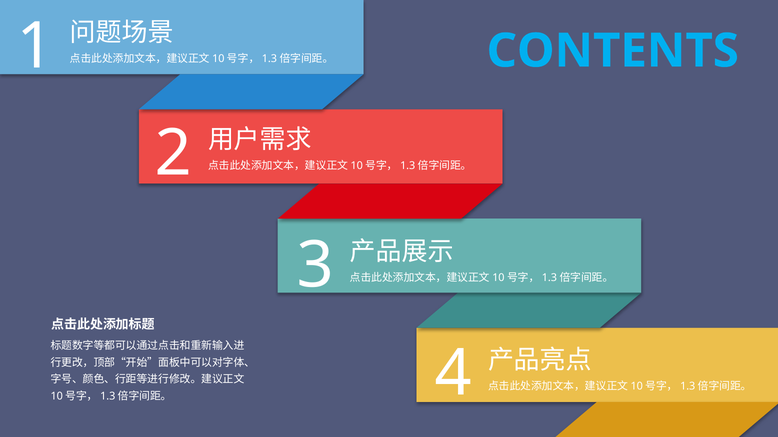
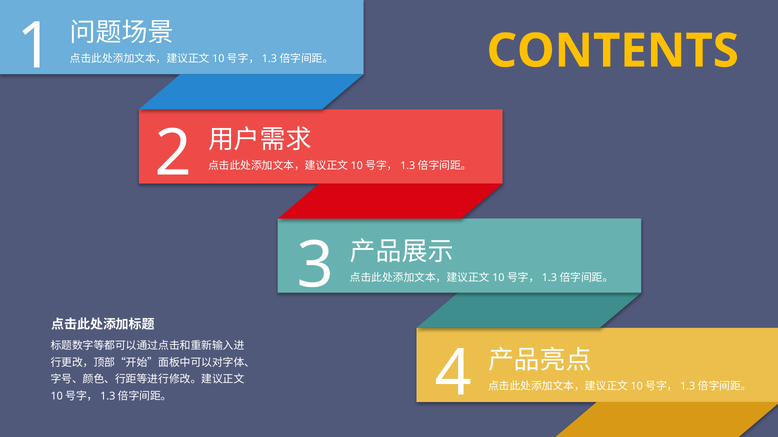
CONTENTS colour: light blue -> yellow
